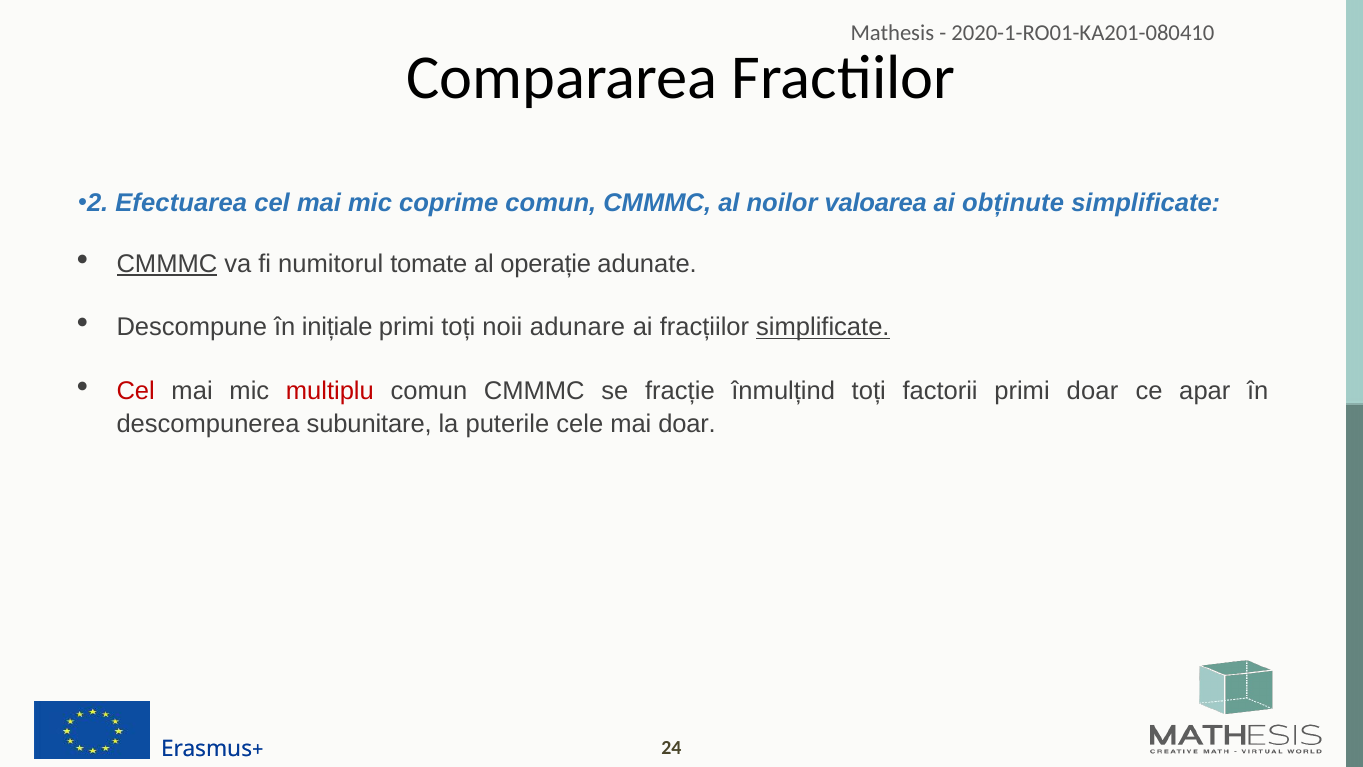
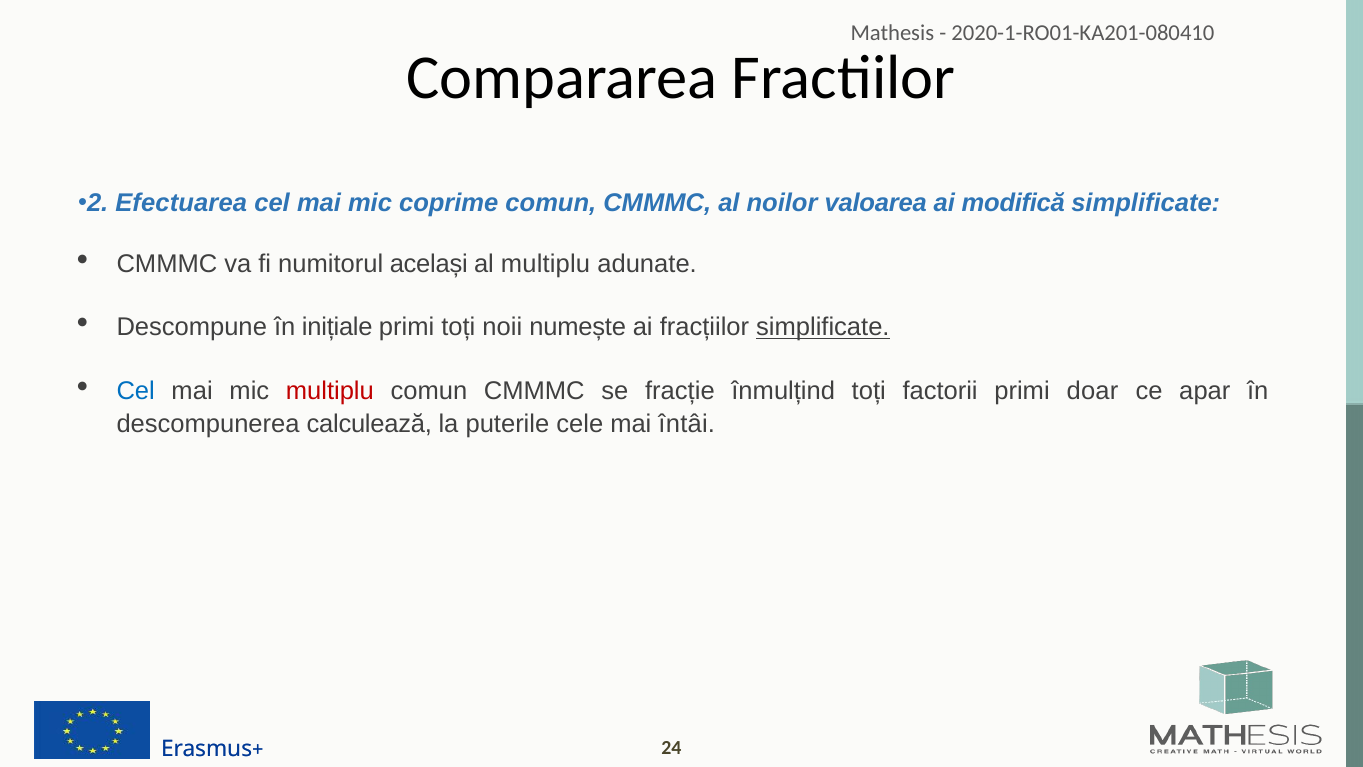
obținute: obținute -> modifică
CMMMC at (167, 264) underline: present -> none
tomate: tomate -> același
al operație: operație -> multiplu
adunare: adunare -> numește
Cel at (136, 391) colour: red -> blue
subunitare: subunitare -> calculează
mai doar: doar -> întâi
